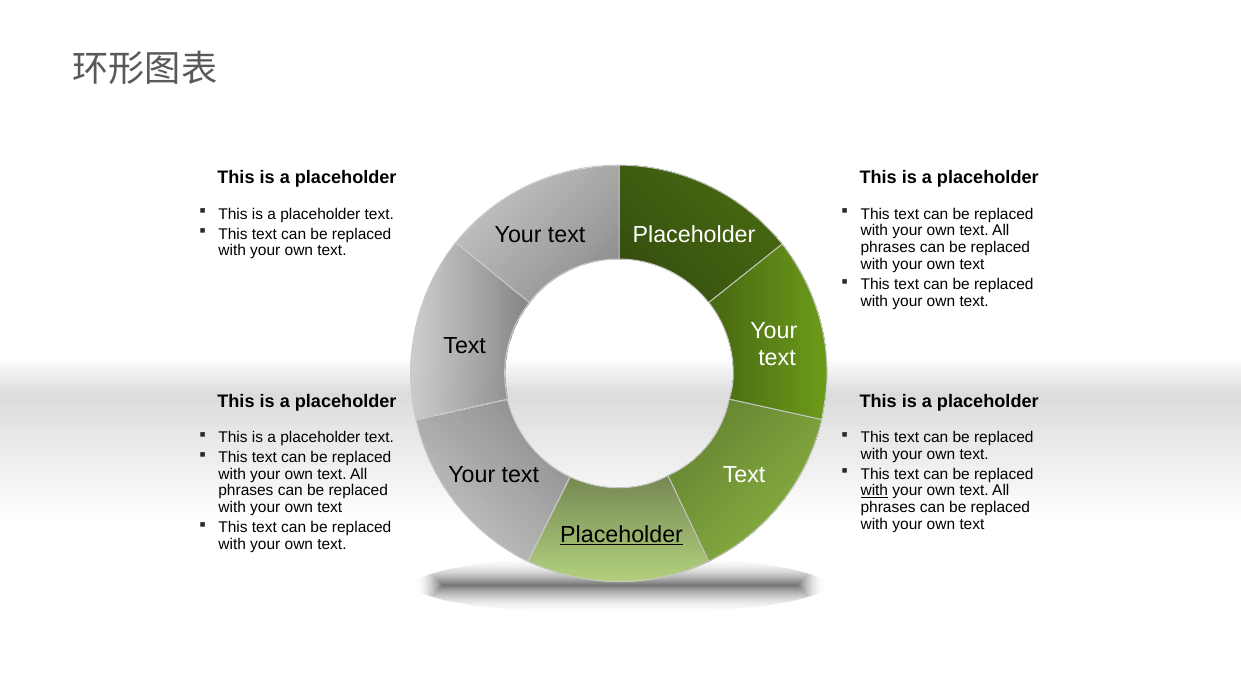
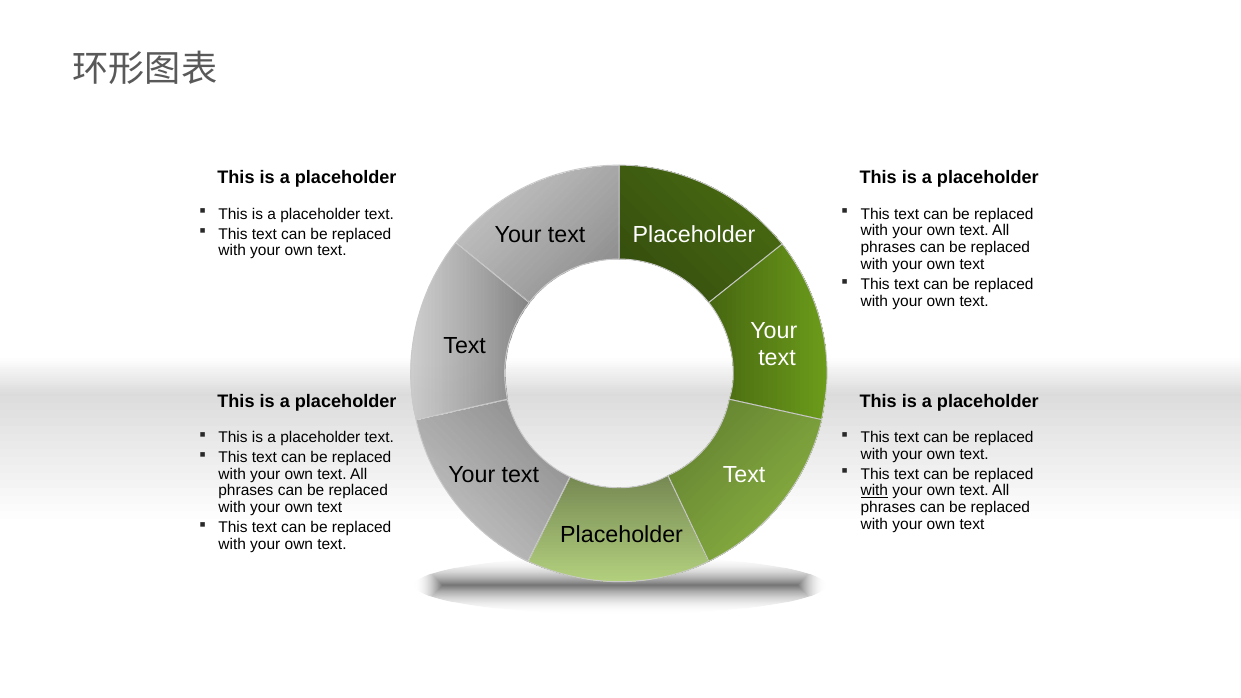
Placeholder at (622, 535) underline: present -> none
